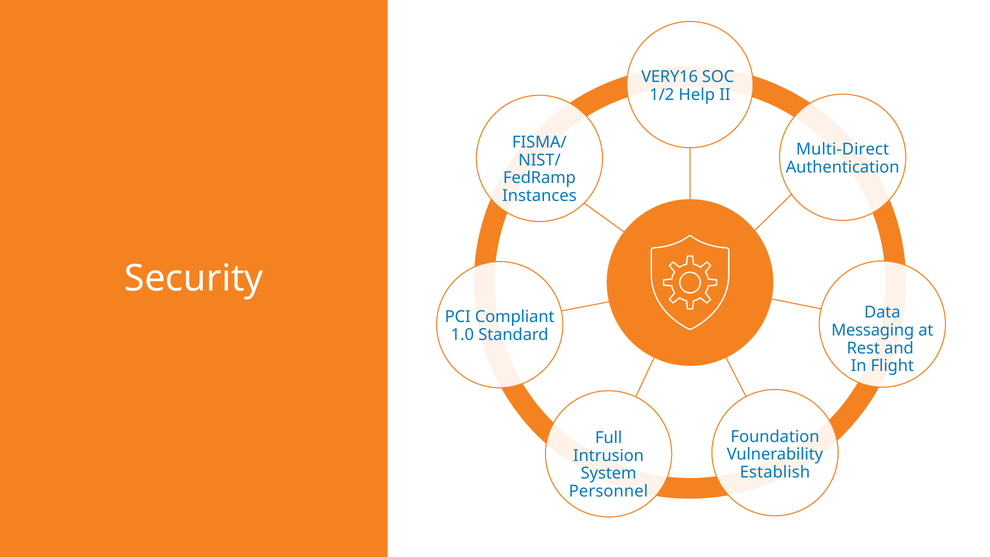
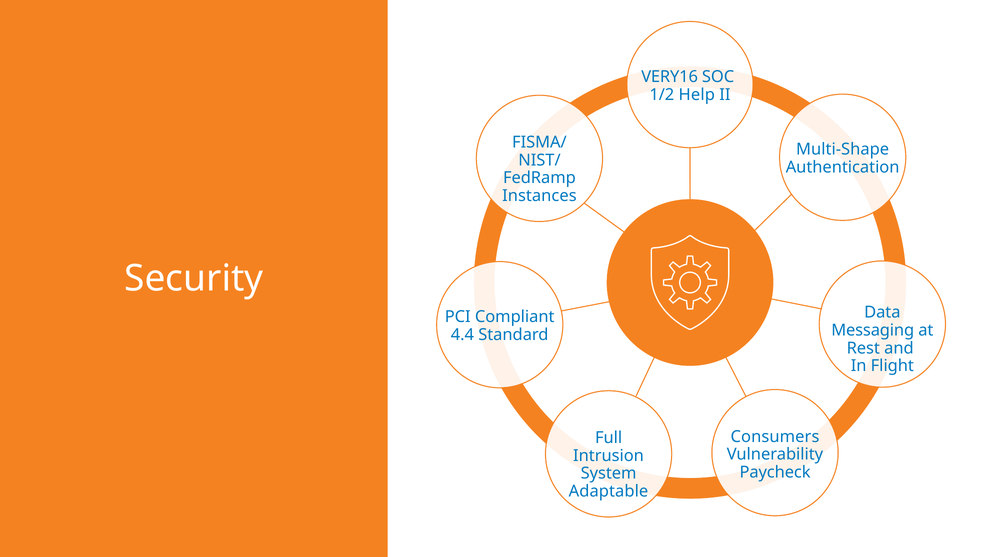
Multi-Direct: Multi-Direct -> Multi-Shape
1.0: 1.0 -> 4.4
Foundation: Foundation -> Consumers
Establish: Establish -> Paycheck
Personnel: Personnel -> Adaptable
